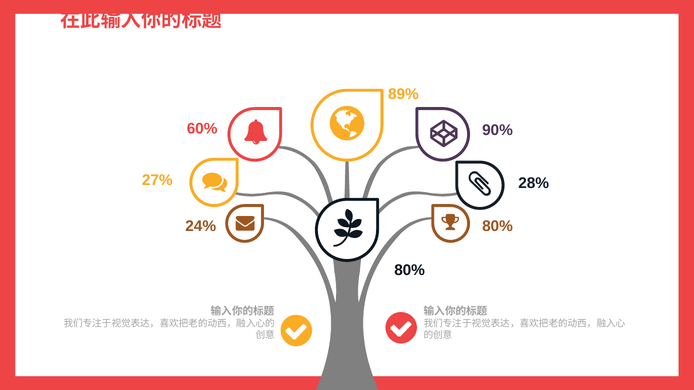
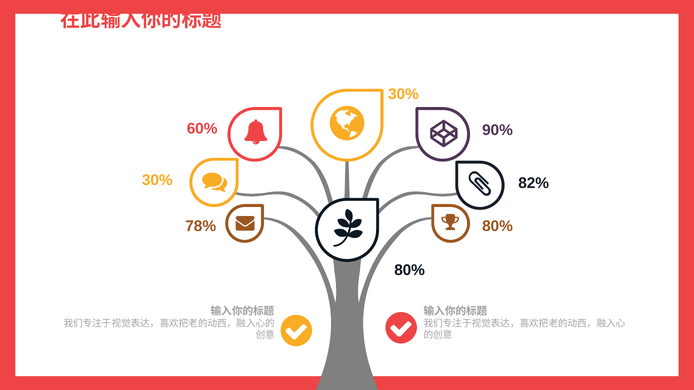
89% at (403, 95): 89% -> 30%
27% at (157, 180): 27% -> 30%
28%: 28% -> 82%
24%: 24% -> 78%
